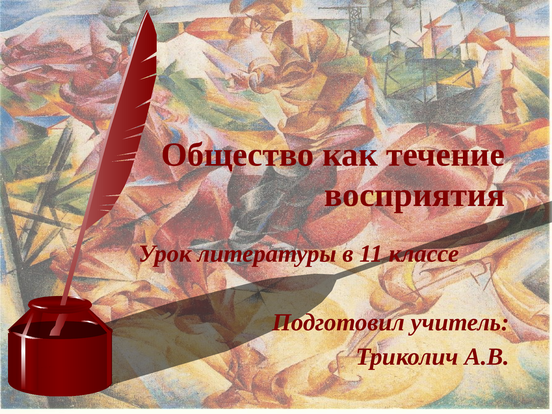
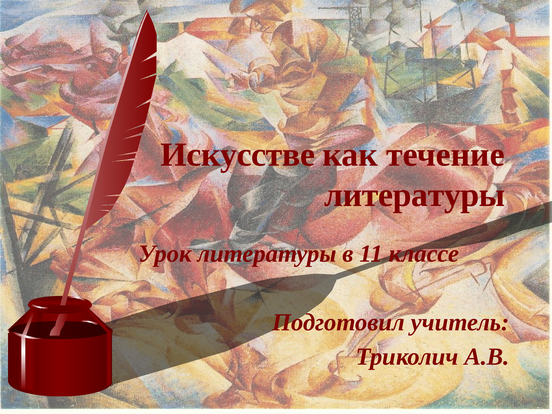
Общество: Общество -> Искусстве
восприятия at (415, 195): восприятия -> литературы
